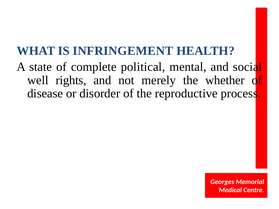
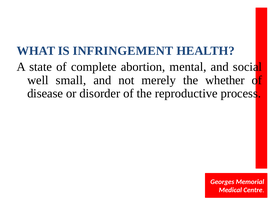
political: political -> abortion
rights: rights -> small
